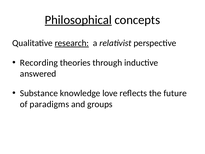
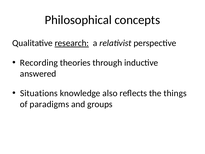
Philosophical underline: present -> none
Substance: Substance -> Situations
love: love -> also
future: future -> things
